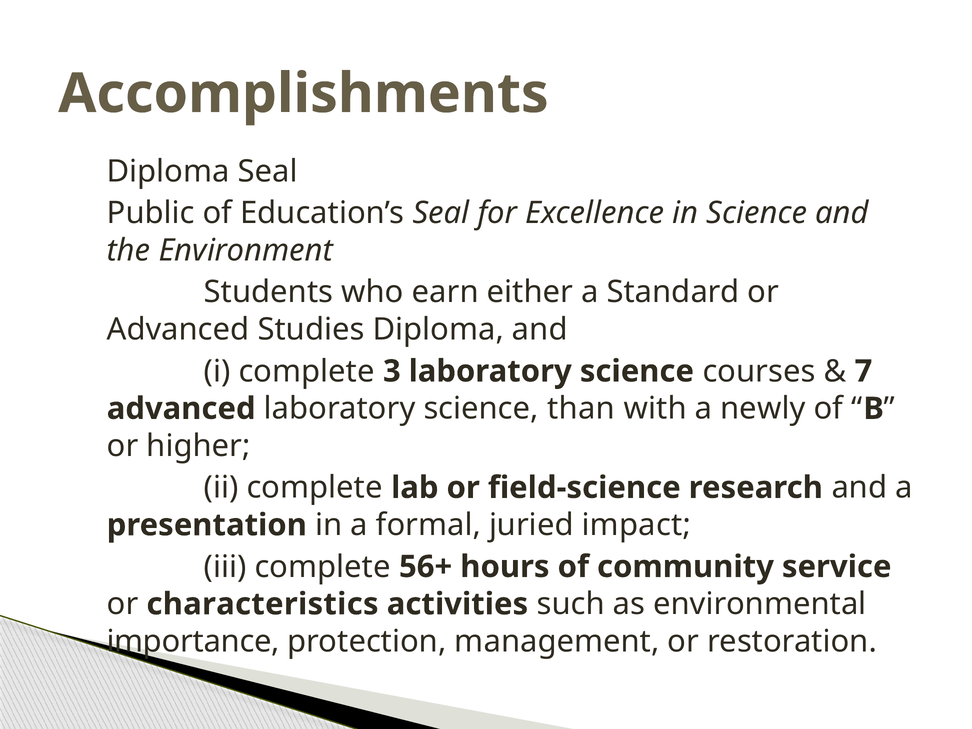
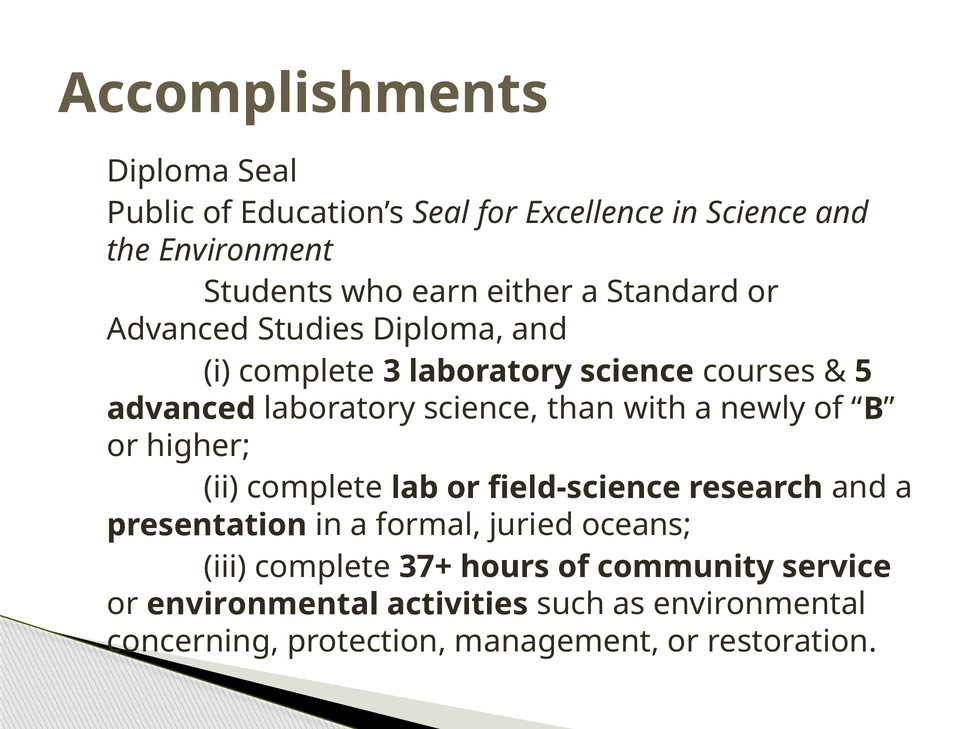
7: 7 -> 5
impact: impact -> oceans
56+: 56+ -> 37+
or characteristics: characteristics -> environmental
importance: importance -> concerning
